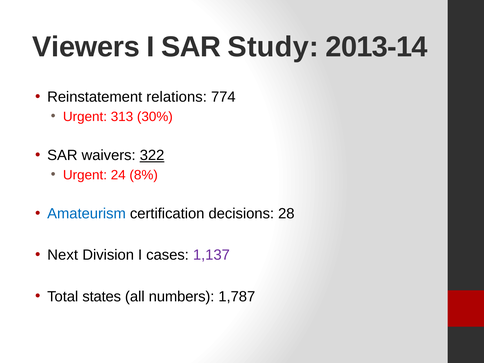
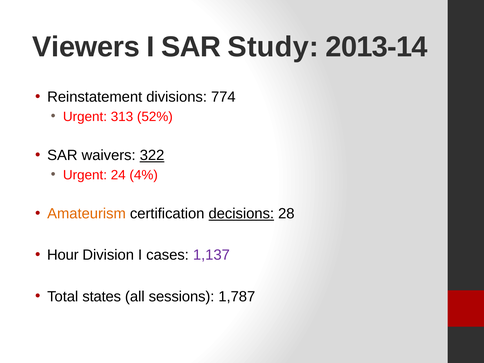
relations: relations -> divisions
30%: 30% -> 52%
8%: 8% -> 4%
Amateurism colour: blue -> orange
decisions underline: none -> present
Next: Next -> Hour
numbers: numbers -> sessions
